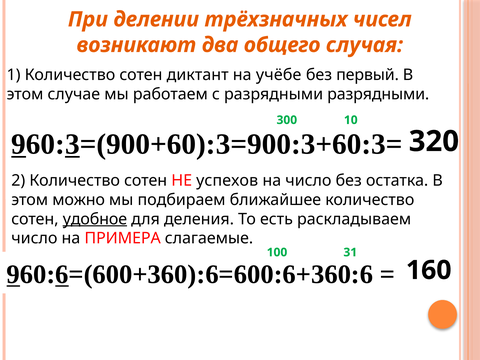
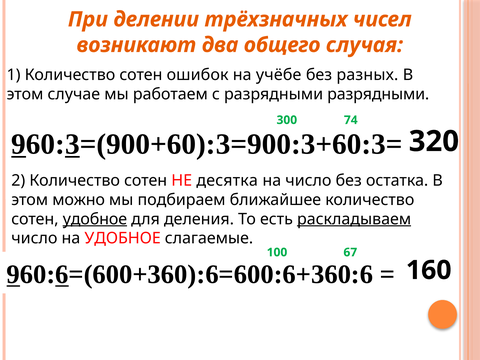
диктант: диктант -> ошибок
первый: первый -> разных
10: 10 -> 74
успехов: успехов -> десятка
раскладываем underline: none -> present
на ПРИМЕРА: ПРИМЕРА -> УДОБНОЕ
31: 31 -> 67
